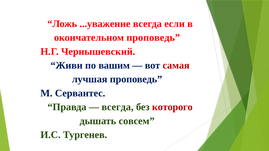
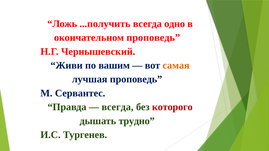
...уважение: ...уважение -> ...получить
если: если -> одно
самая colour: red -> orange
совсем: совсем -> трудно
